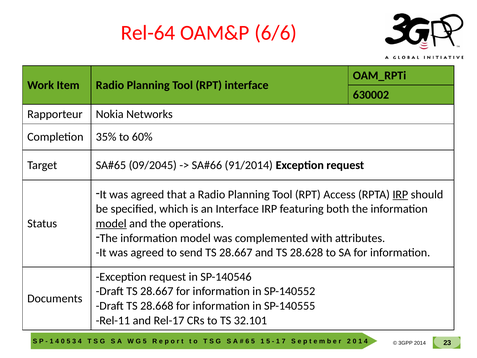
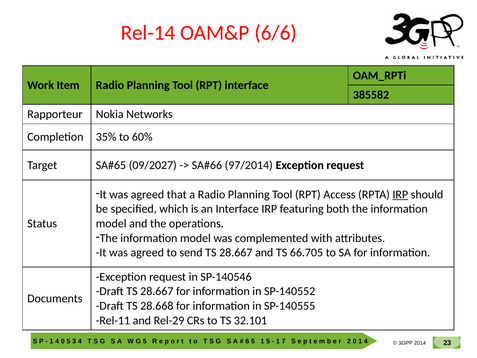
Rel-64: Rel-64 -> Rel-14
630002: 630002 -> 385582
09/2045: 09/2045 -> 09/2027
91/2014: 91/2014 -> 97/2014
model at (111, 223) underline: present -> none
28.628: 28.628 -> 66.705
Rel-17: Rel-17 -> Rel-29
